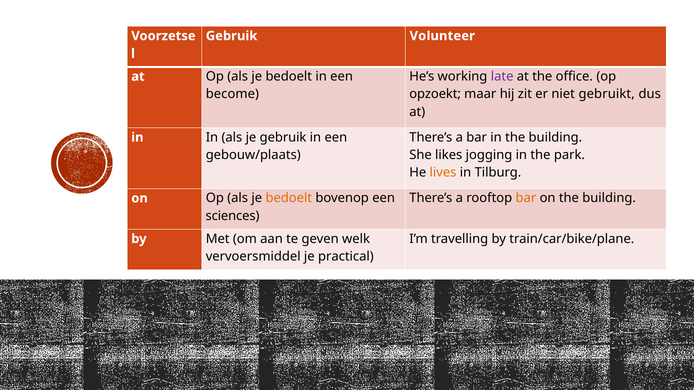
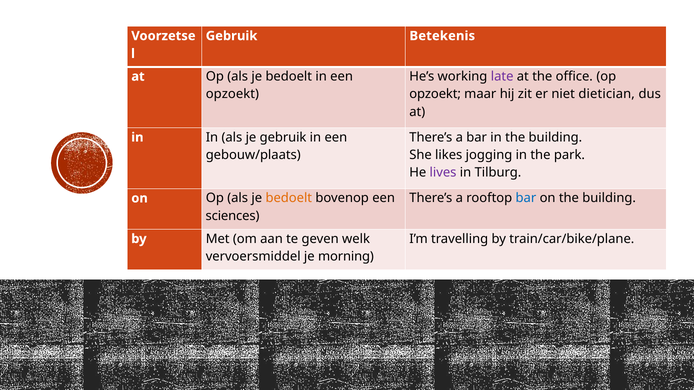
Volunteer: Volunteer -> Betekenis
become at (232, 94): become -> opzoekt
gebruikt: gebruikt -> dietician
lives colour: orange -> purple
bar at (526, 198) colour: orange -> blue
practical: practical -> morning
